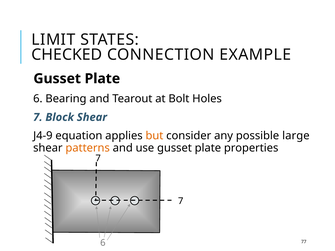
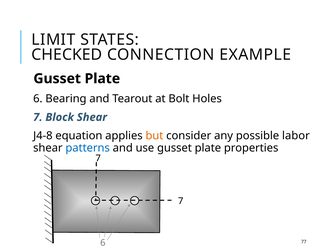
J4-9: J4-9 -> J4-8
large: large -> labor
patterns colour: orange -> blue
